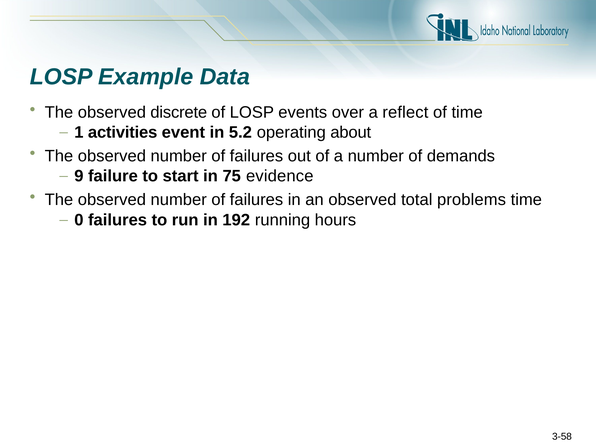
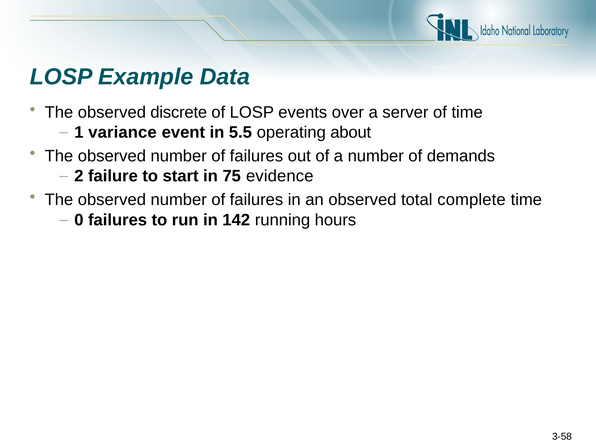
reflect: reflect -> server
activities: activities -> variance
5.2: 5.2 -> 5.5
9: 9 -> 2
problems: problems -> complete
192: 192 -> 142
